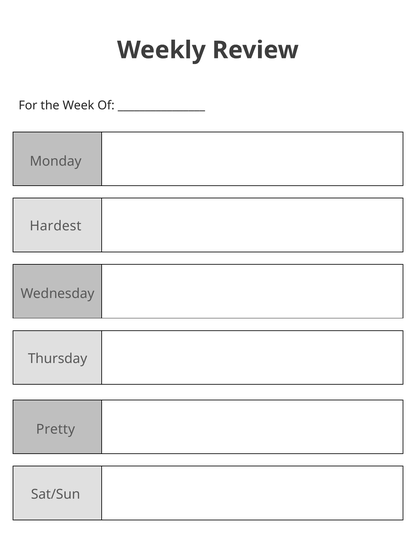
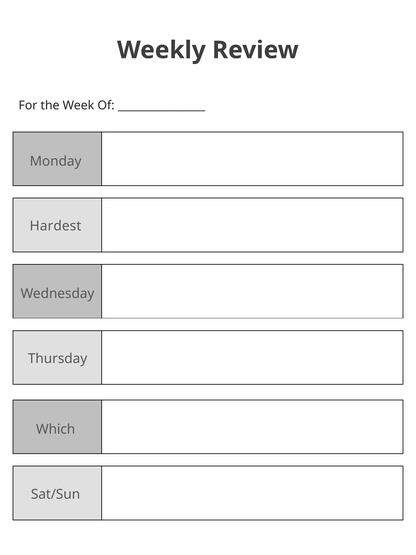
Pretty: Pretty -> Which
